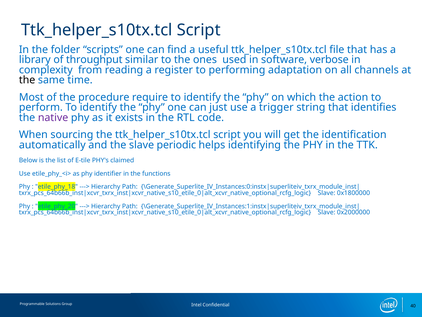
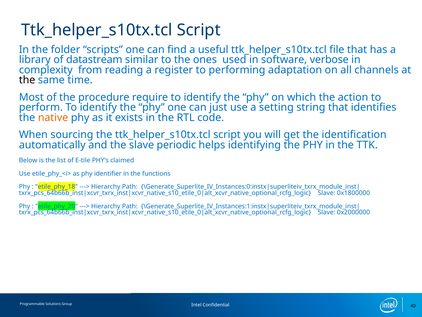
throughput: throughput -> datastream
trigger: trigger -> setting
native colour: purple -> orange
